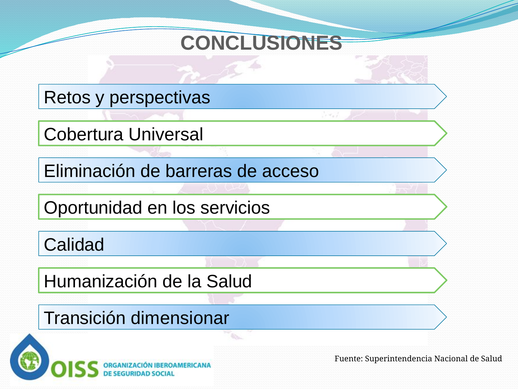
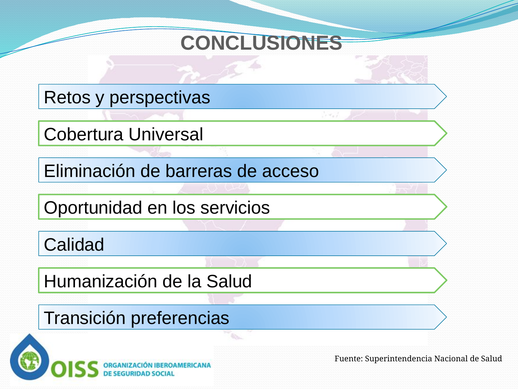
dimensionar: dimensionar -> preferencias
